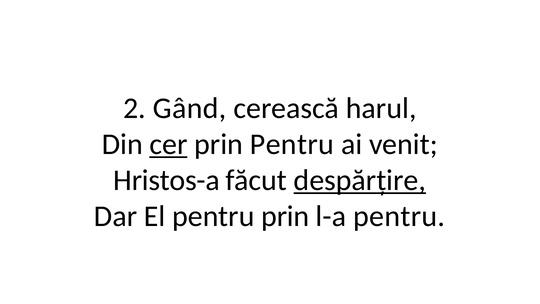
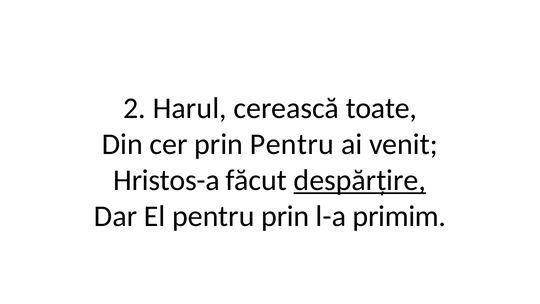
Gând: Gând -> Harul
harul: harul -> toate
cer underline: present -> none
l-a pentru: pentru -> primim
